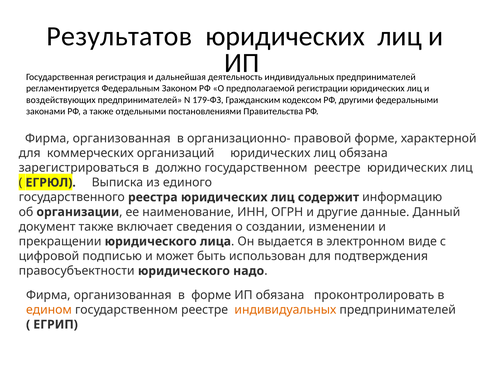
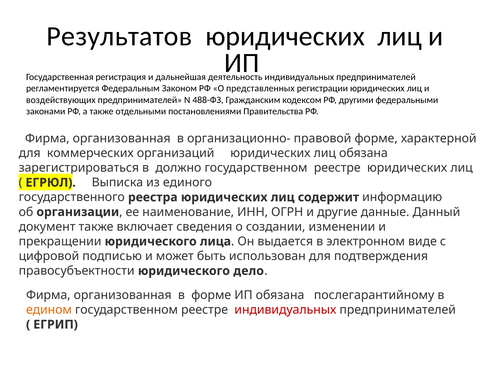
предполагаемой: предполагаемой -> представленных
179-ФЗ: 179-ФЗ -> 488-ФЗ
надо: надо -> дело
проконтролировать: проконтролировать -> послегарантийному
индивидуальных at (285, 309) colour: orange -> red
